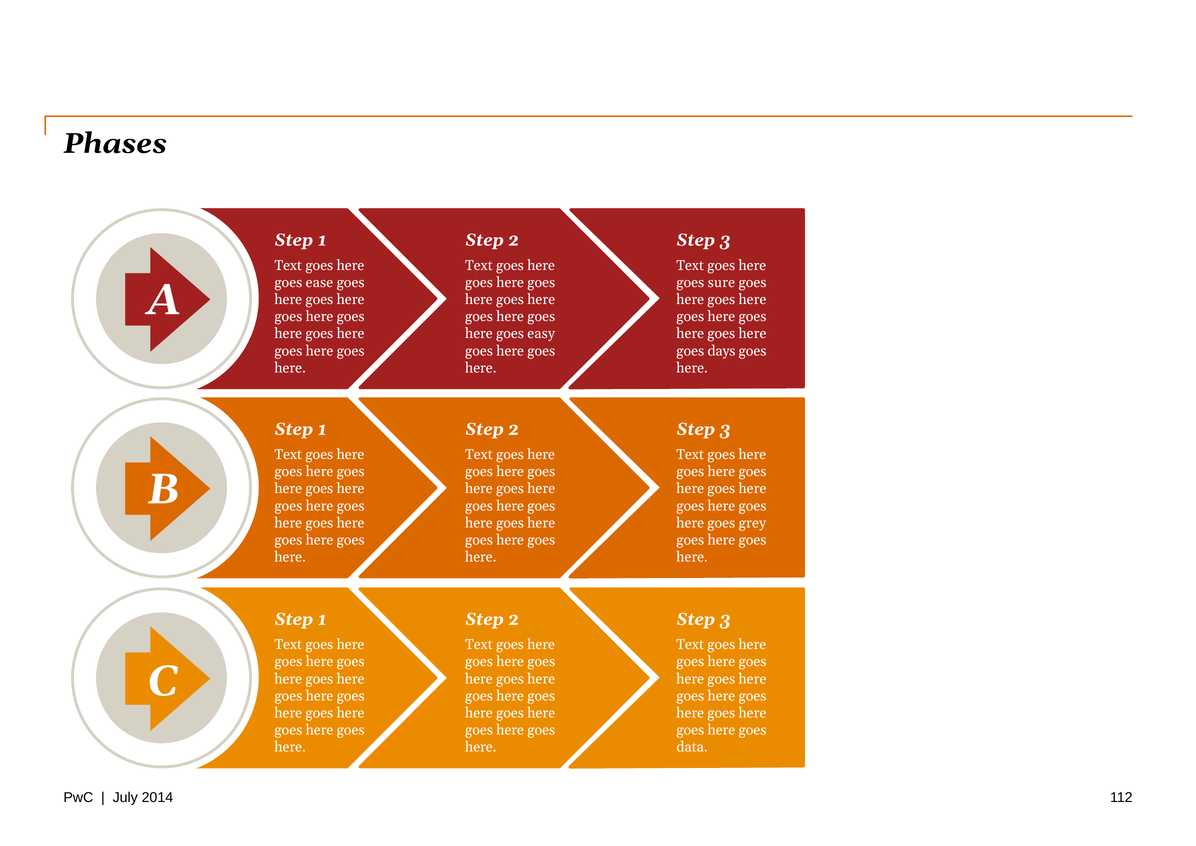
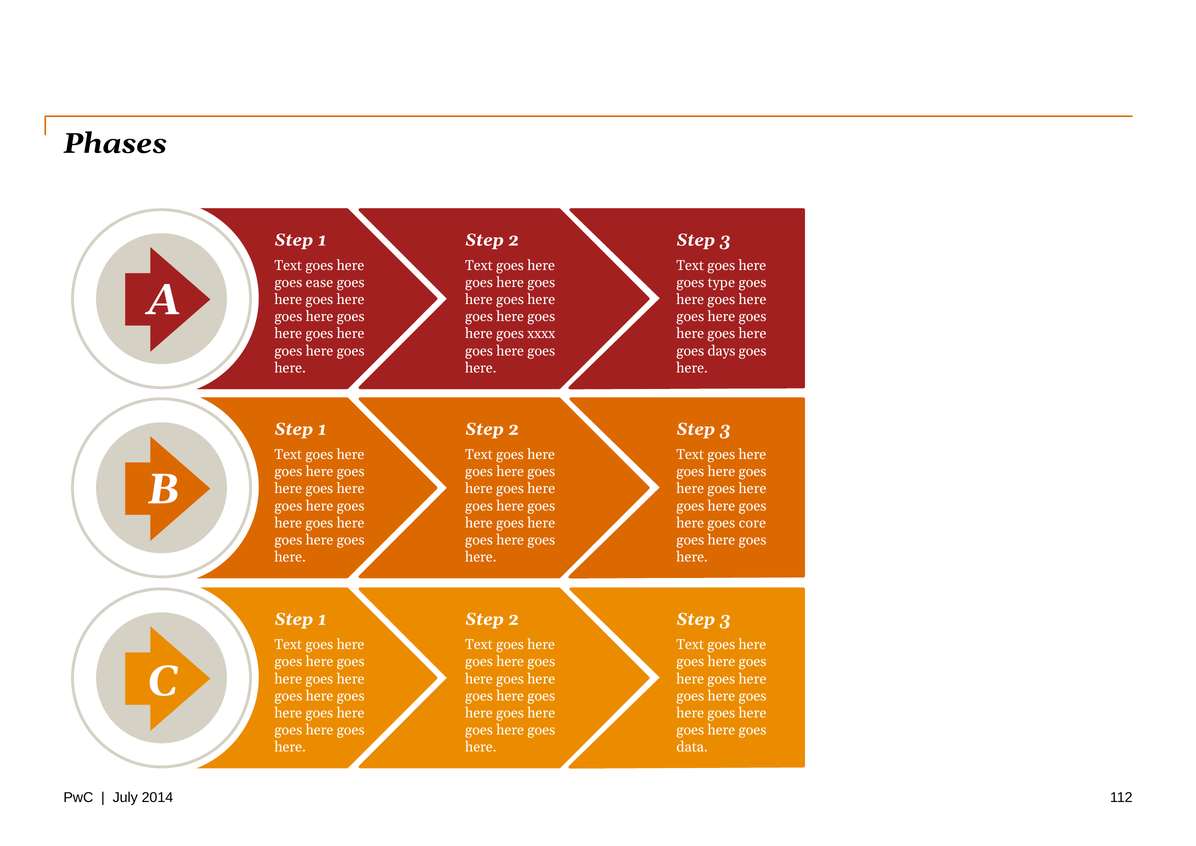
sure: sure -> type
easy: easy -> xxxx
grey: grey -> core
